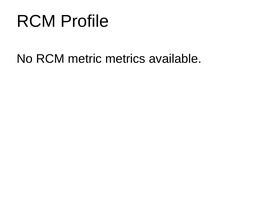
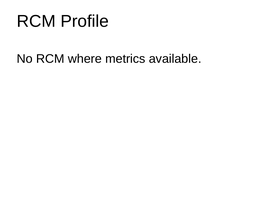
metric: metric -> where
